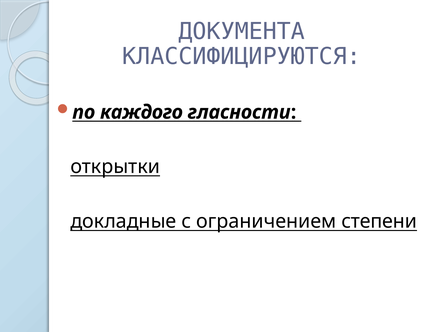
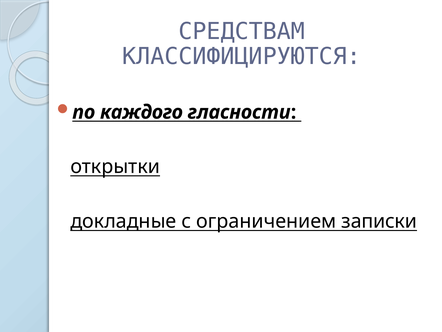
ДОКУМЕНТА: ДОКУМЕНТА -> СРЕДСТВАМ
степени: степени -> записки
